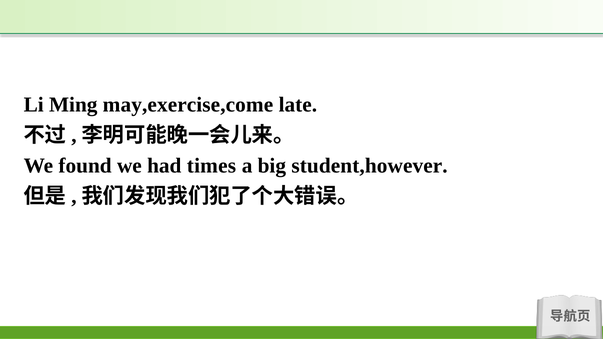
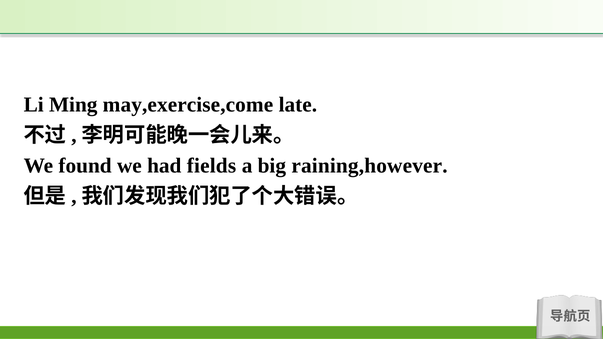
times: times -> fields
student,however: student,however -> raining,however
